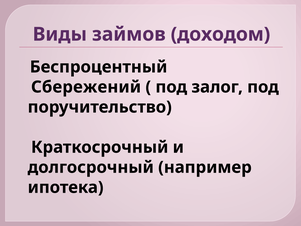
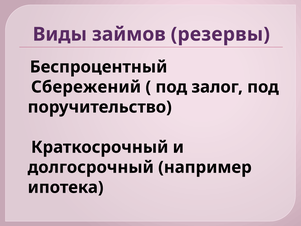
доходом: доходом -> резервы
